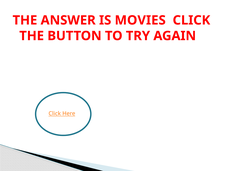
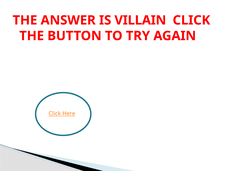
MOVIES: MOVIES -> VILLAIN
